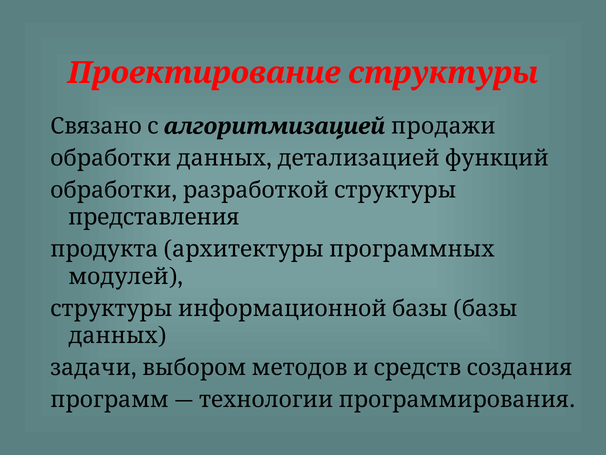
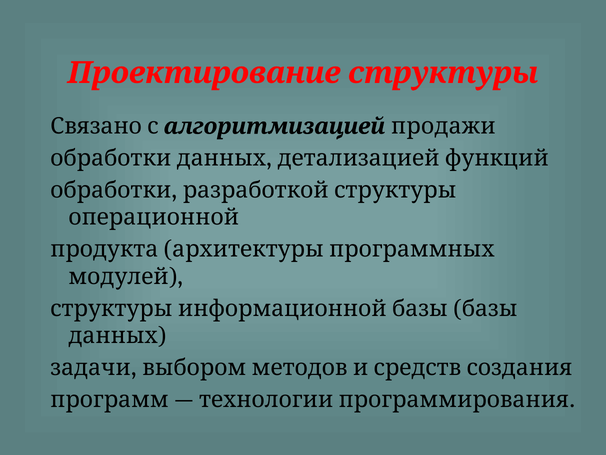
представления: представления -> операционной
